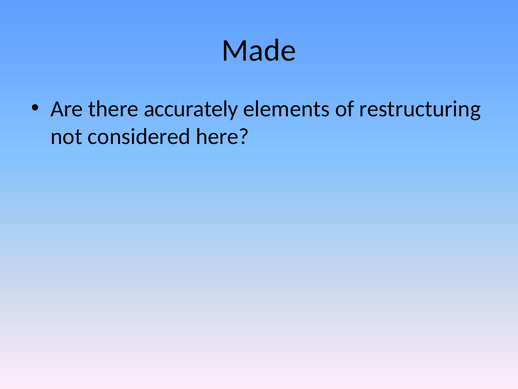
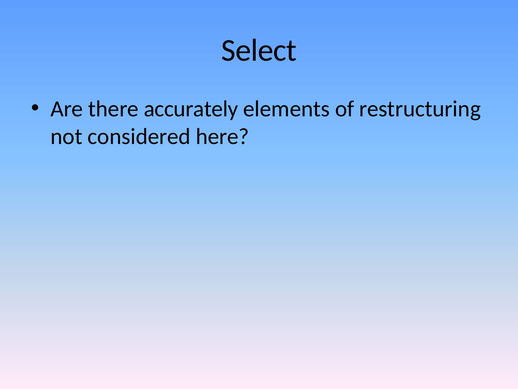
Made: Made -> Select
